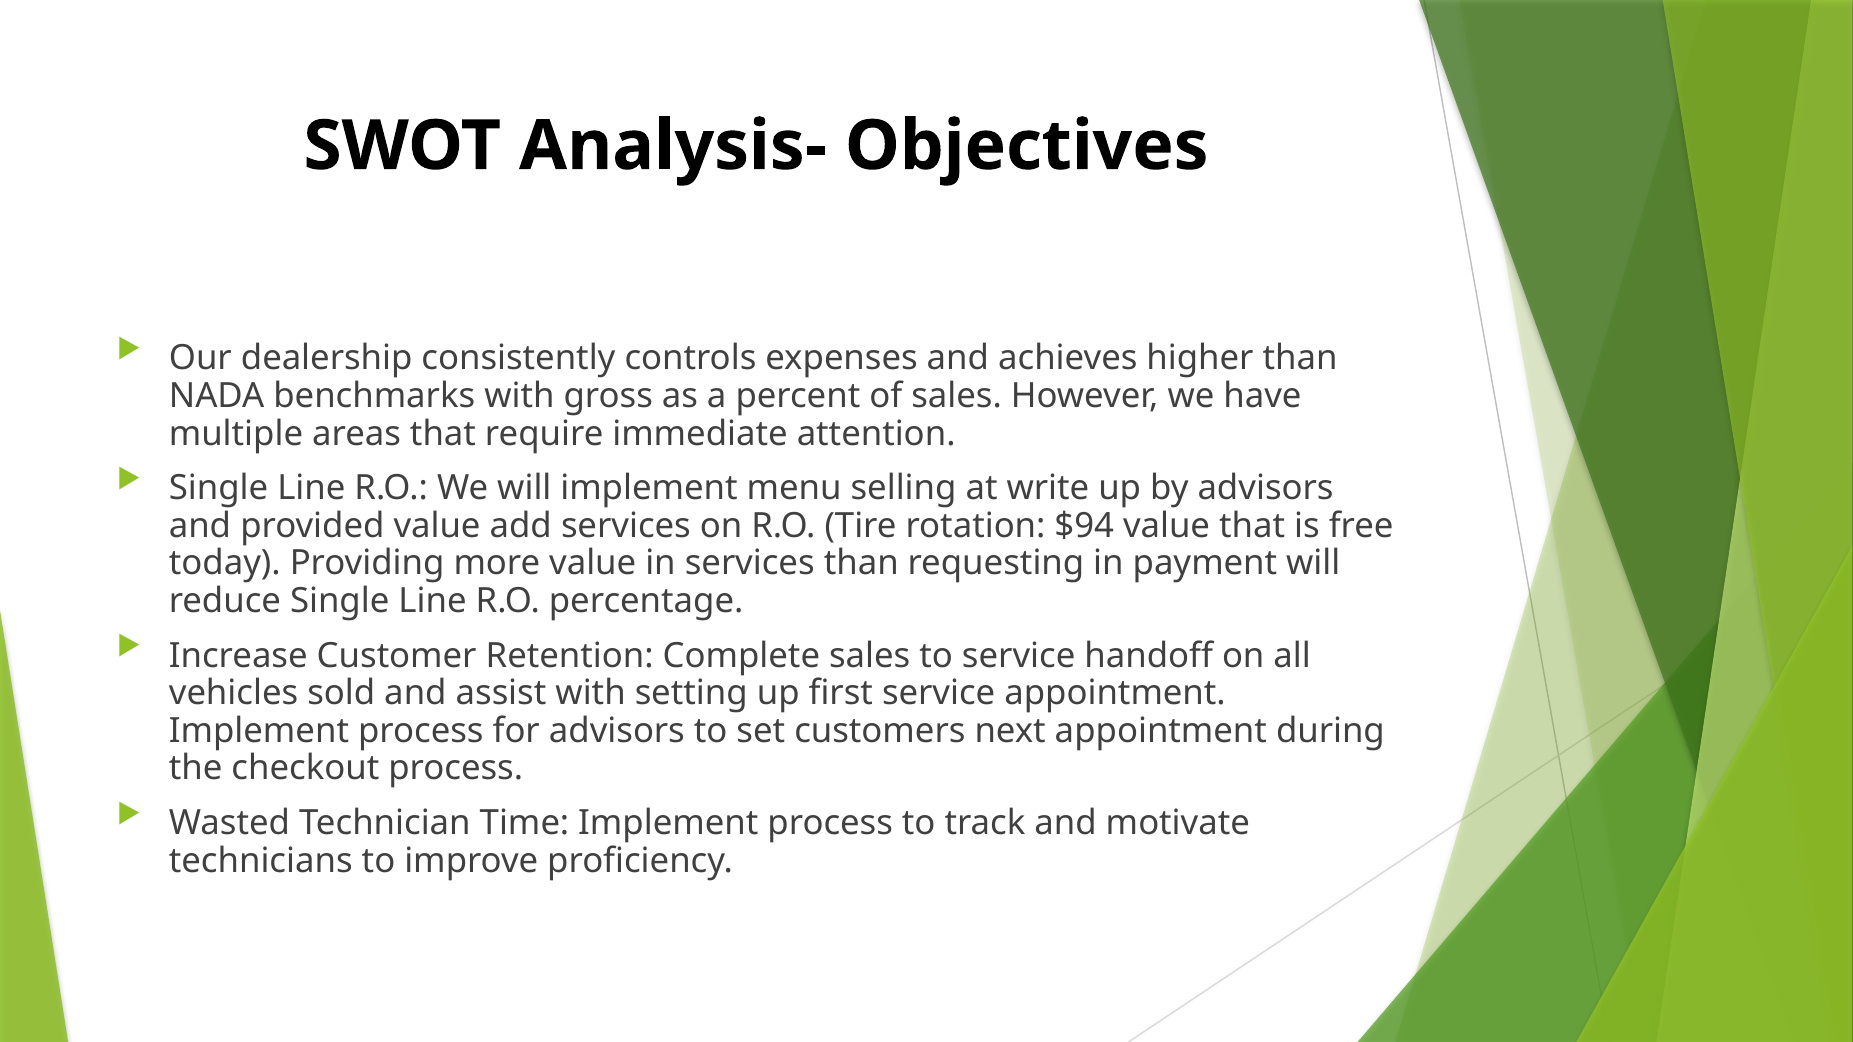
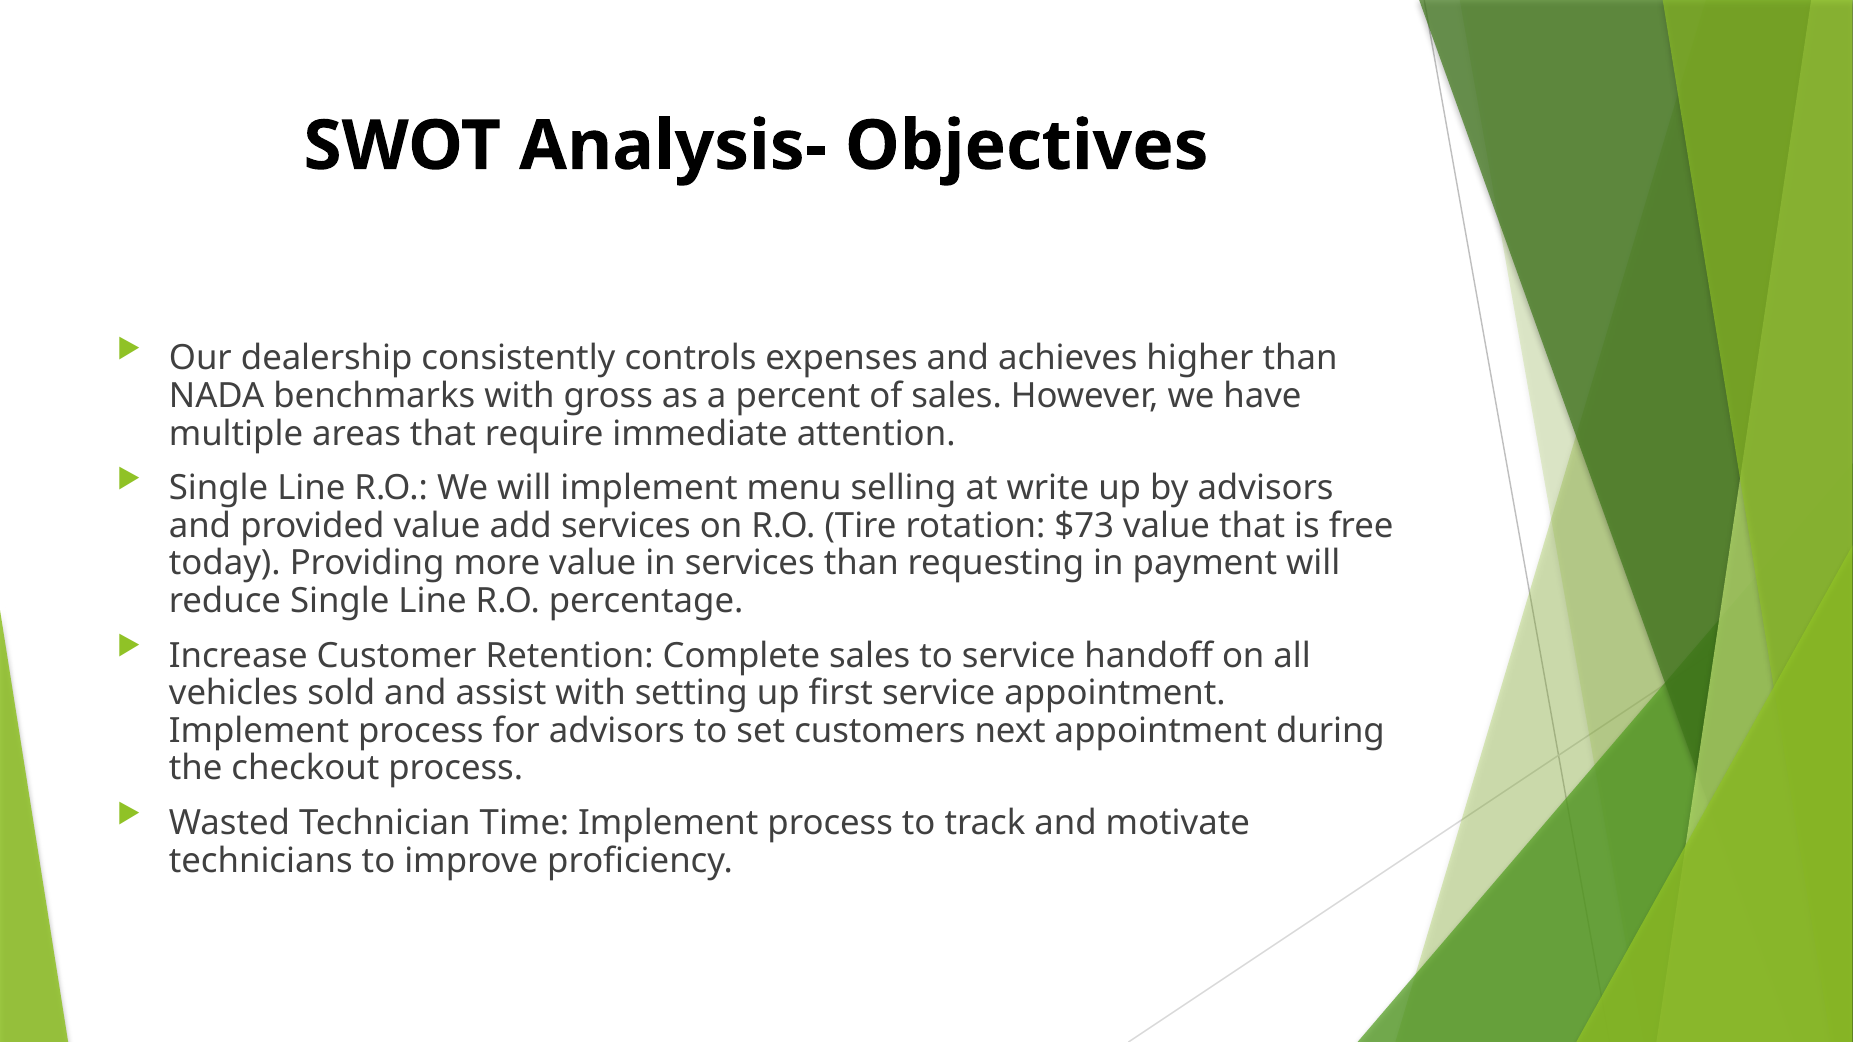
$94: $94 -> $73
